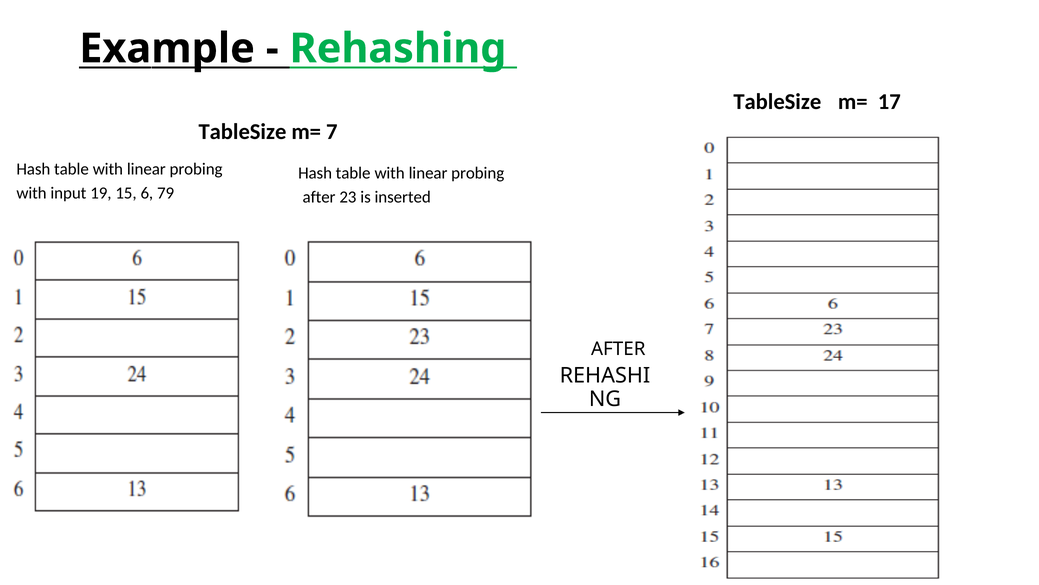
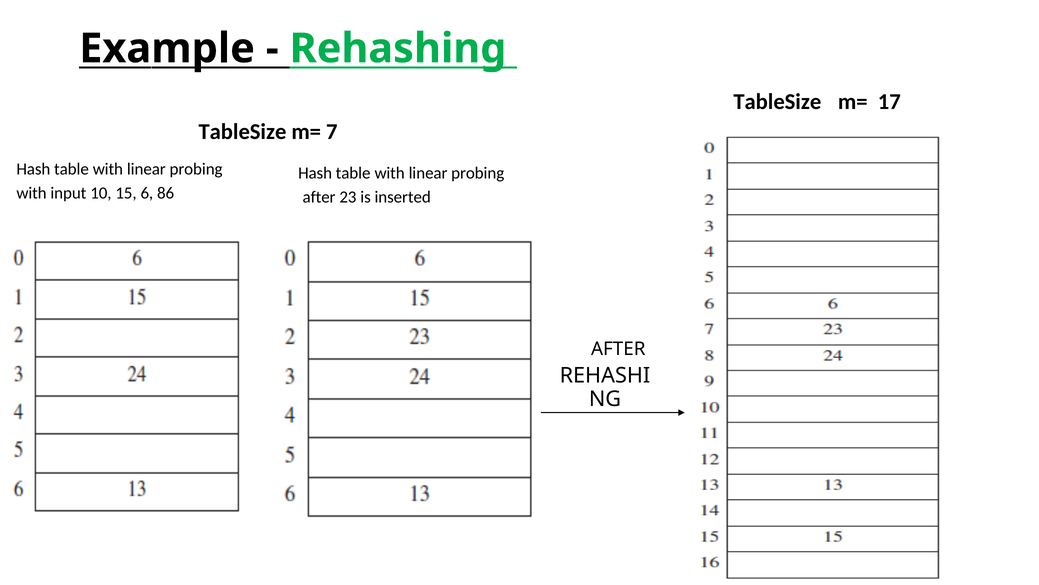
19: 19 -> 10
79: 79 -> 86
